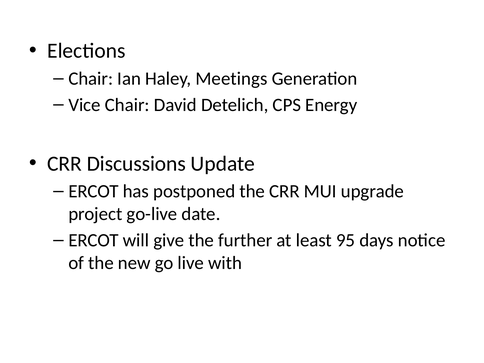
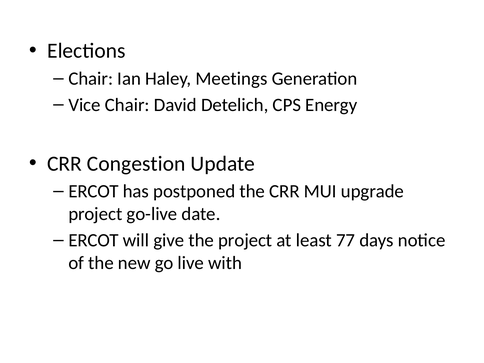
Discussions: Discussions -> Congestion
the further: further -> project
95: 95 -> 77
